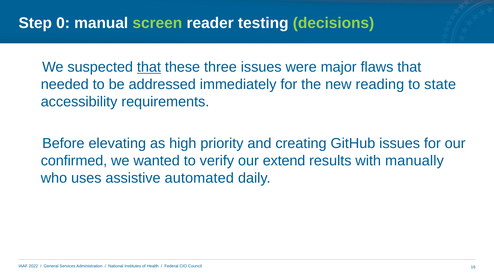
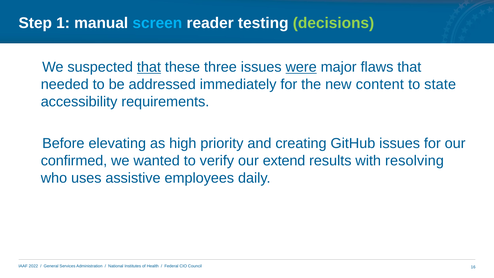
0: 0 -> 1
screen colour: light green -> light blue
were underline: none -> present
reading: reading -> content
manually: manually -> resolving
automated: automated -> employees
